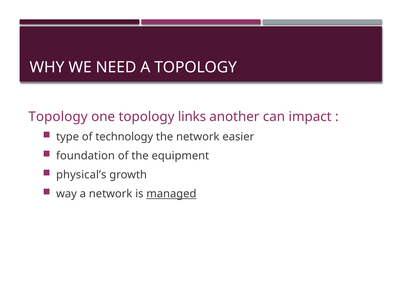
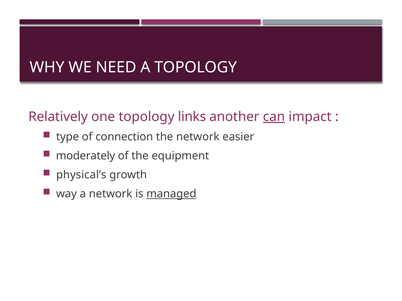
Topology at (58, 117): Topology -> Relatively
can underline: none -> present
technology: technology -> connection
foundation: foundation -> moderately
